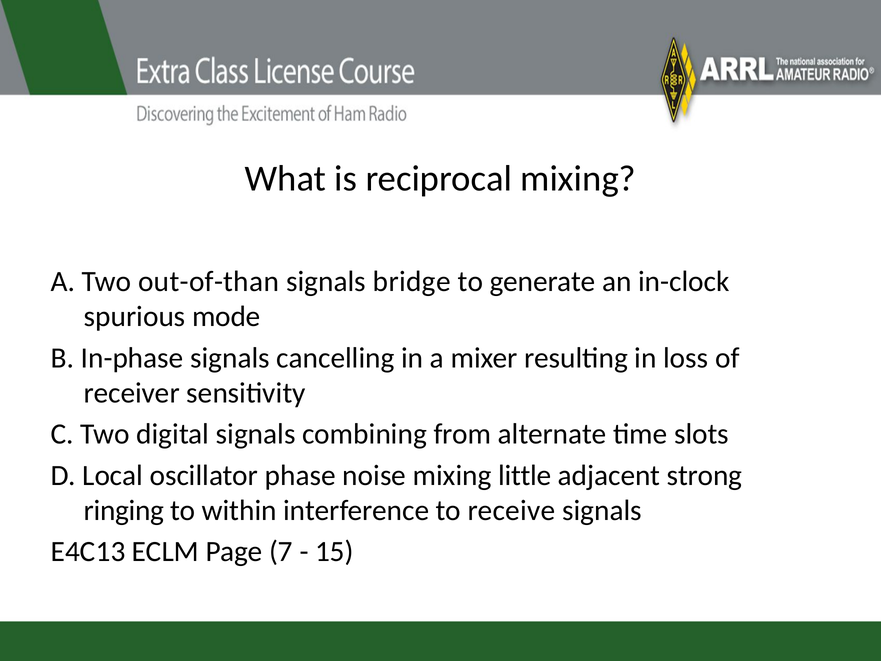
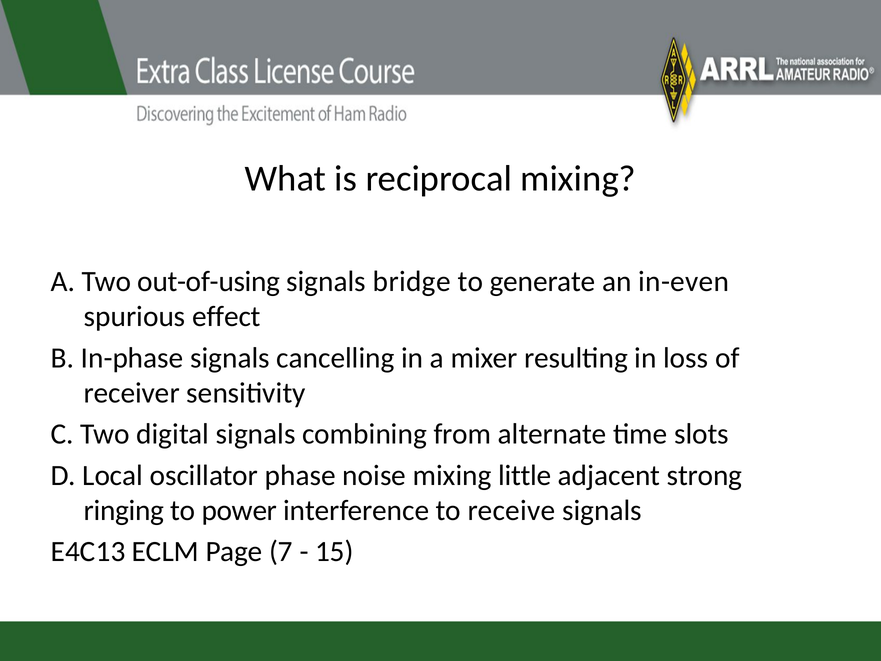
out-of-than: out-of-than -> out-of-using
in-clock: in-clock -> in-even
mode: mode -> effect
within: within -> power
